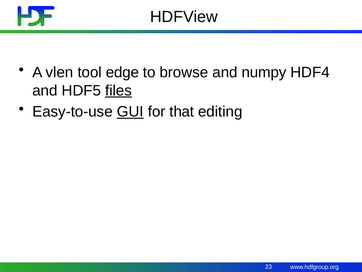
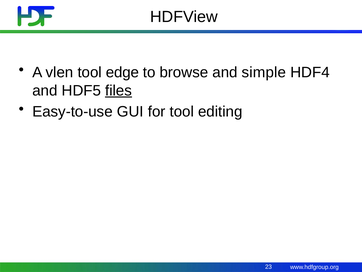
numpy: numpy -> simple
GUI underline: present -> none
for that: that -> tool
